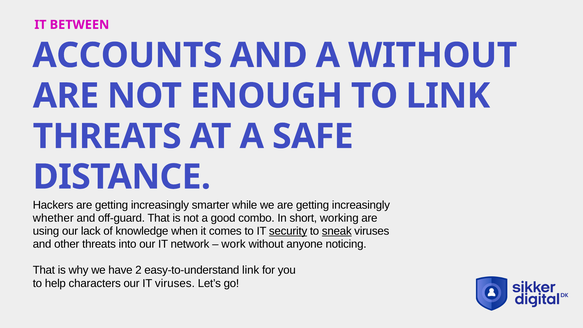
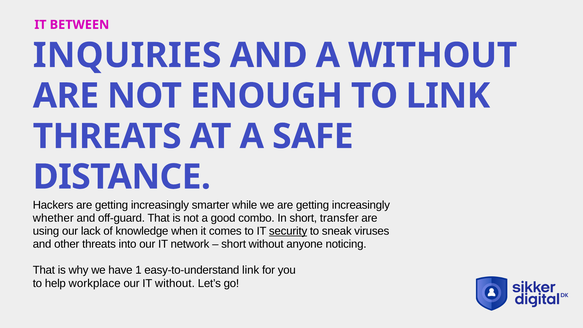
ACCOUNTS: ACCOUNTS -> INQUIRIES
working: working -> transfer
sneak underline: present -> none
work at (234, 244): work -> short
2: 2 -> 1
characters: characters -> workplace
IT viruses: viruses -> without
